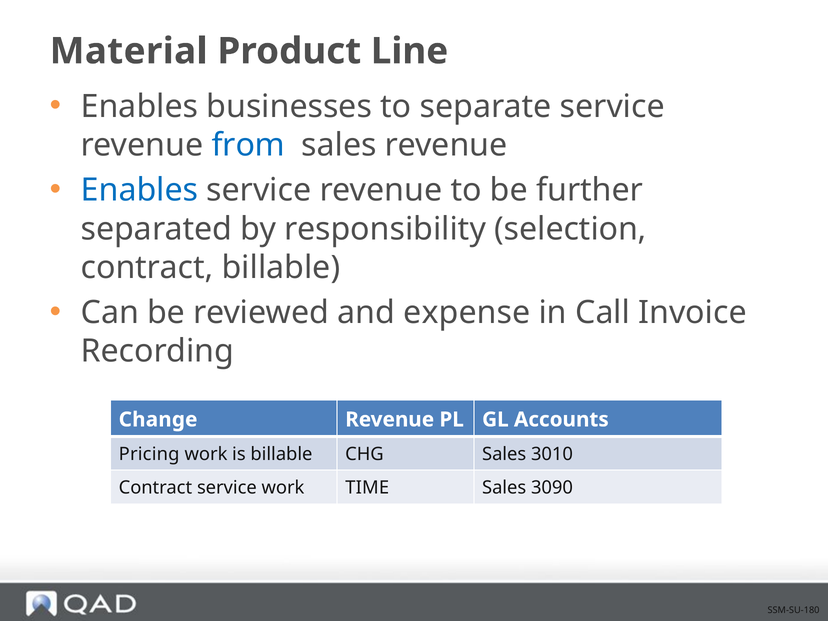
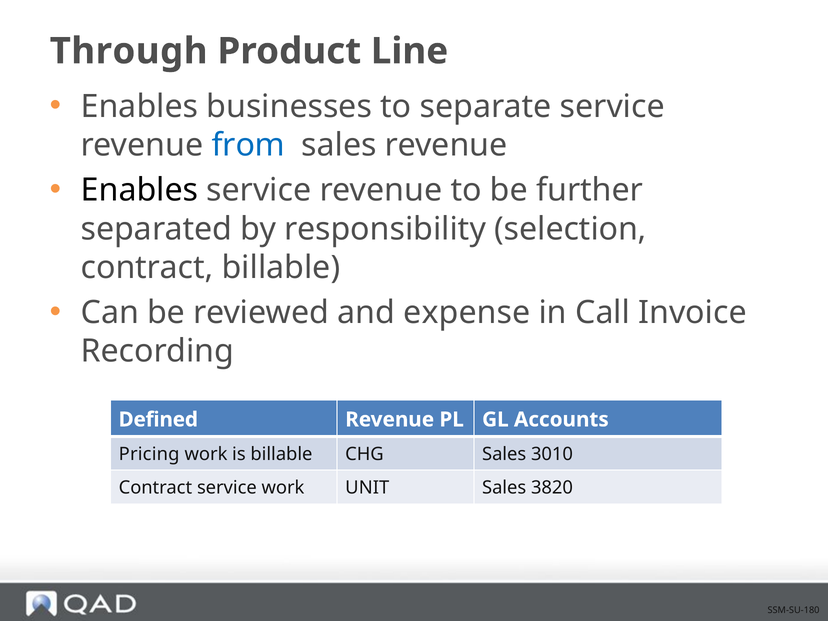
Material: Material -> Through
Enables at (139, 190) colour: blue -> black
Change: Change -> Defined
TIME: TIME -> UNIT
3090: 3090 -> 3820
